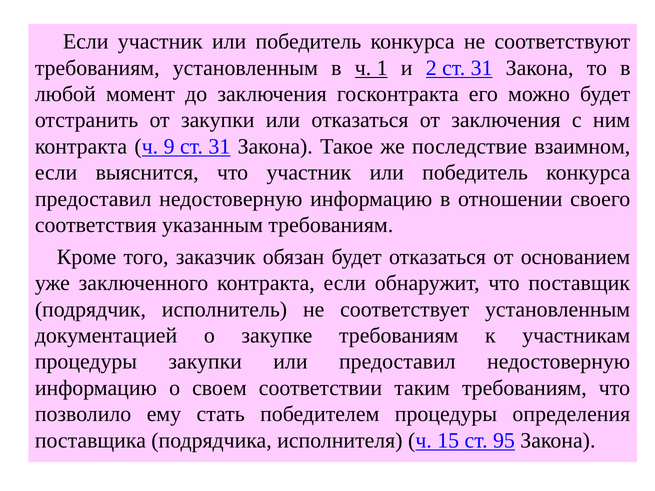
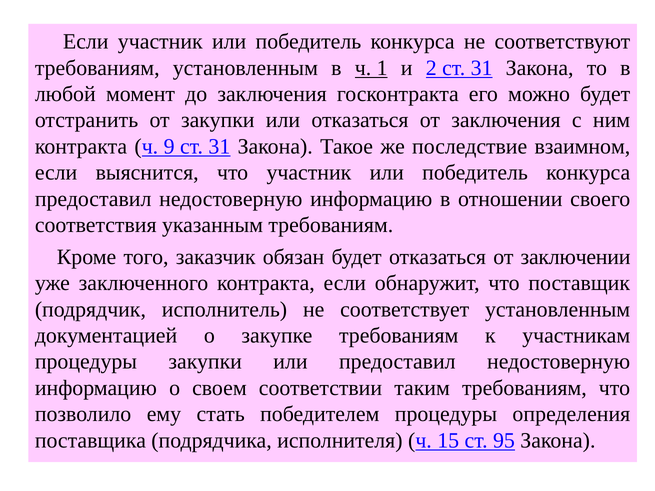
основанием: основанием -> заключении
